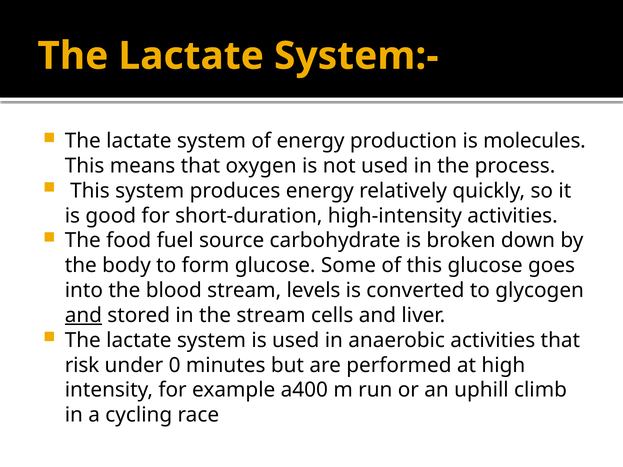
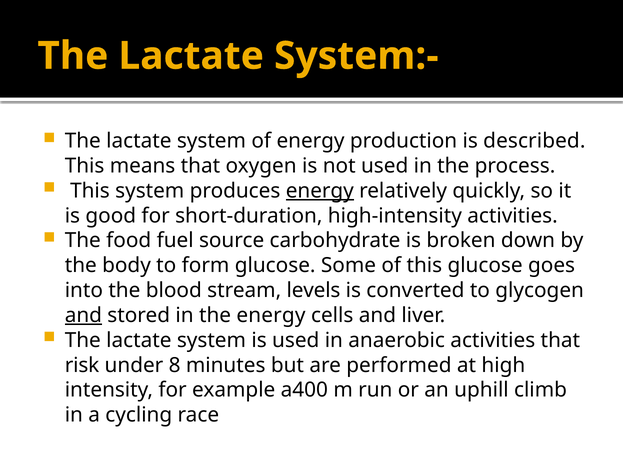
molecules: molecules -> described
energy at (320, 191) underline: none -> present
the stream: stream -> energy
0: 0 -> 8
